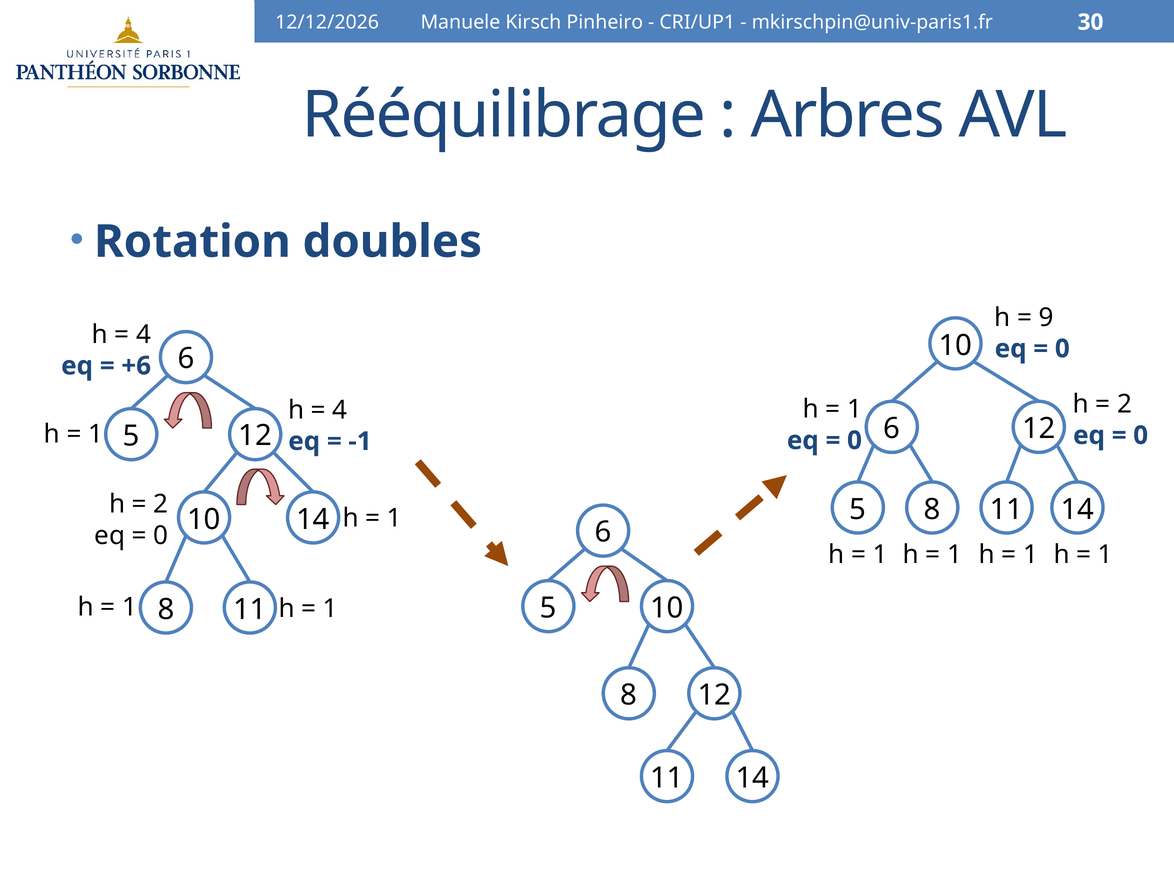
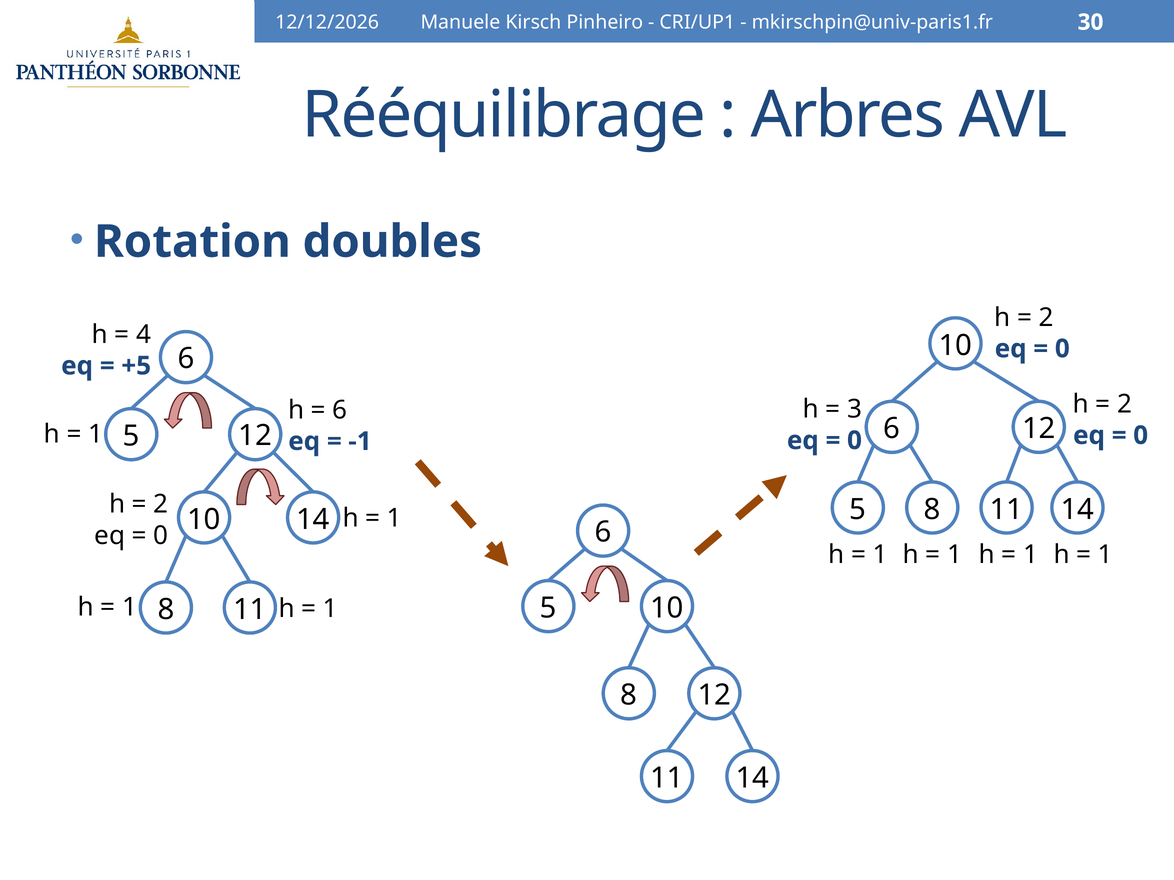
9 at (1046, 318): 9 -> 2
+6: +6 -> +5
1 at (855, 409): 1 -> 3
4 at (340, 410): 4 -> 6
